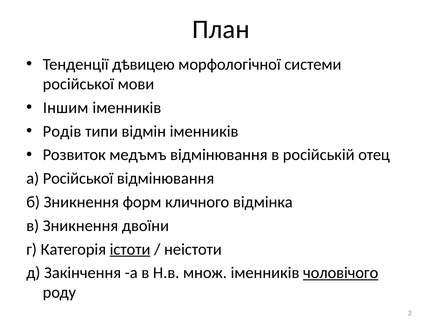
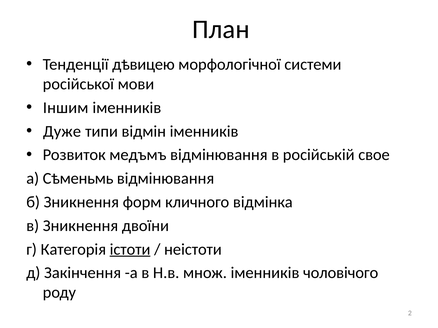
Родів: Родів -> Дуже
отец: отец -> свое
а Російської: Російської -> Сѣменьмь
чоловічого underline: present -> none
